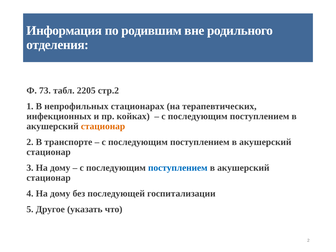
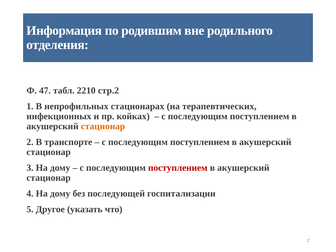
73: 73 -> 47
2205: 2205 -> 2210
поступлением at (178, 168) colour: blue -> red
